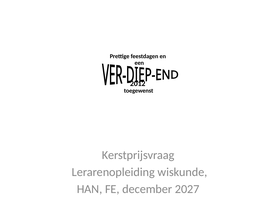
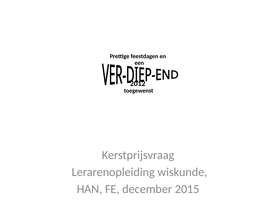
2027: 2027 -> 2015
